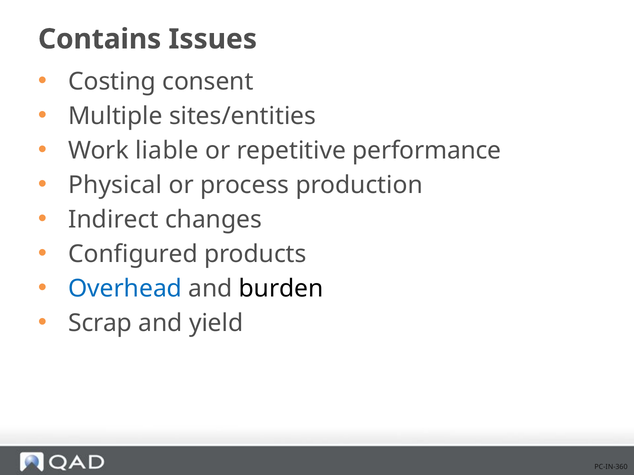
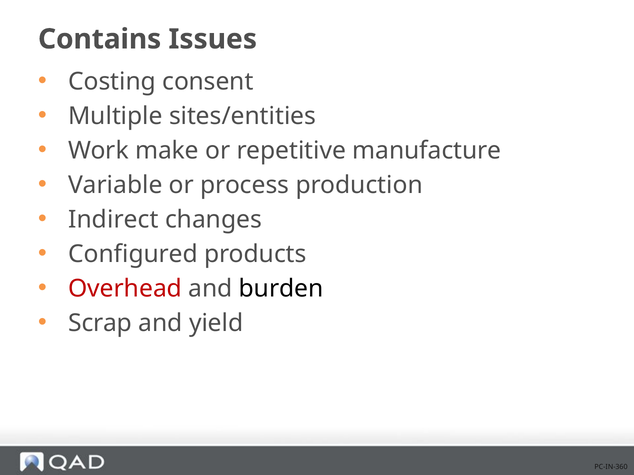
liable: liable -> make
performance: performance -> manufacture
Physical: Physical -> Variable
Overhead colour: blue -> red
